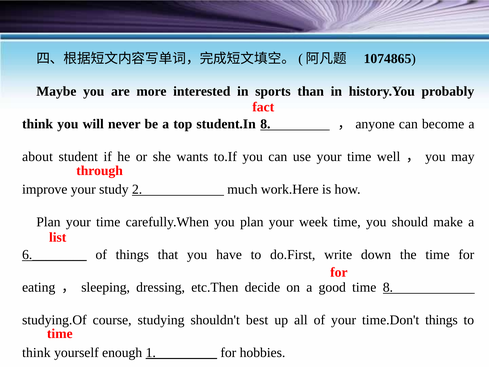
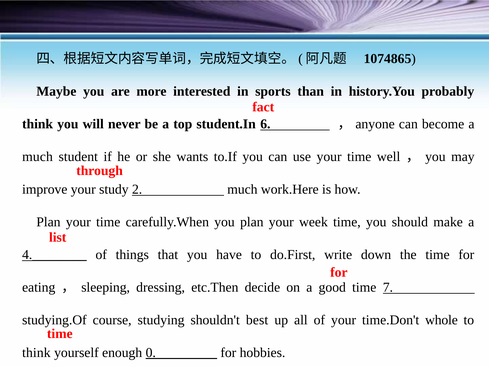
student.In 8: 8 -> 6
about at (38, 157): about -> much
6.________: 6.________ -> 4.________
time 8: 8 -> 7
time.Don't things: things -> whole
1._________: 1._________ -> 0._________
